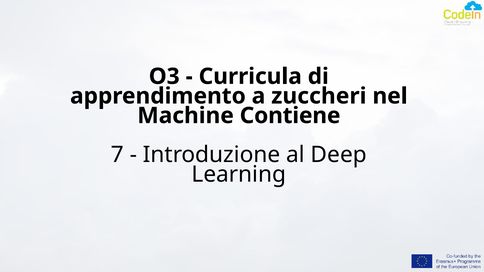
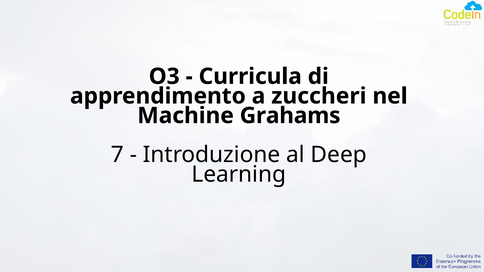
Contiene: Contiene -> Grahams
